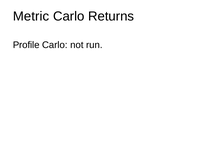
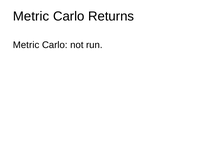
Profile at (26, 45): Profile -> Metric
